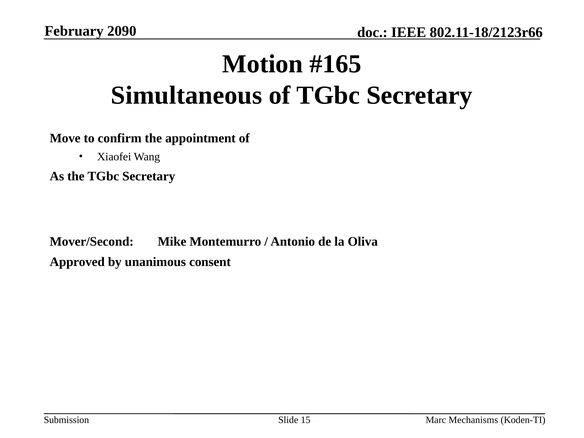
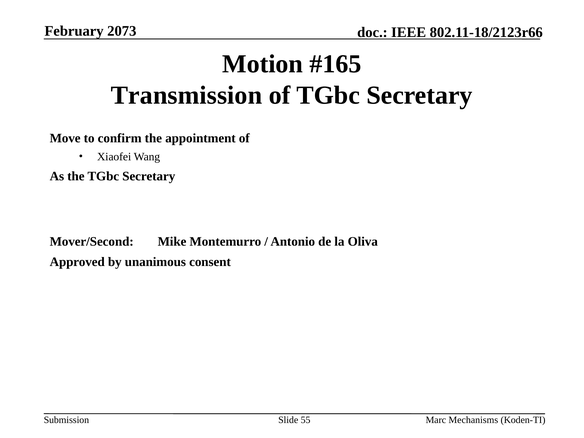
2090: 2090 -> 2073
Simultaneous: Simultaneous -> Transmission
15: 15 -> 55
